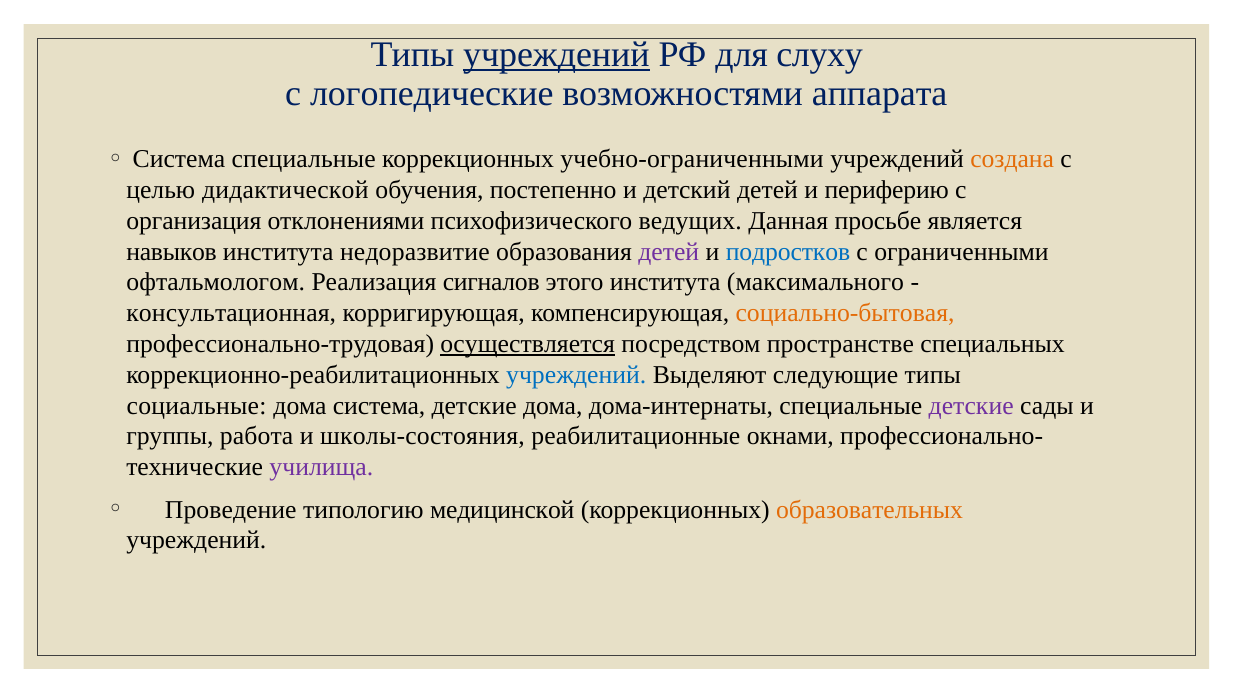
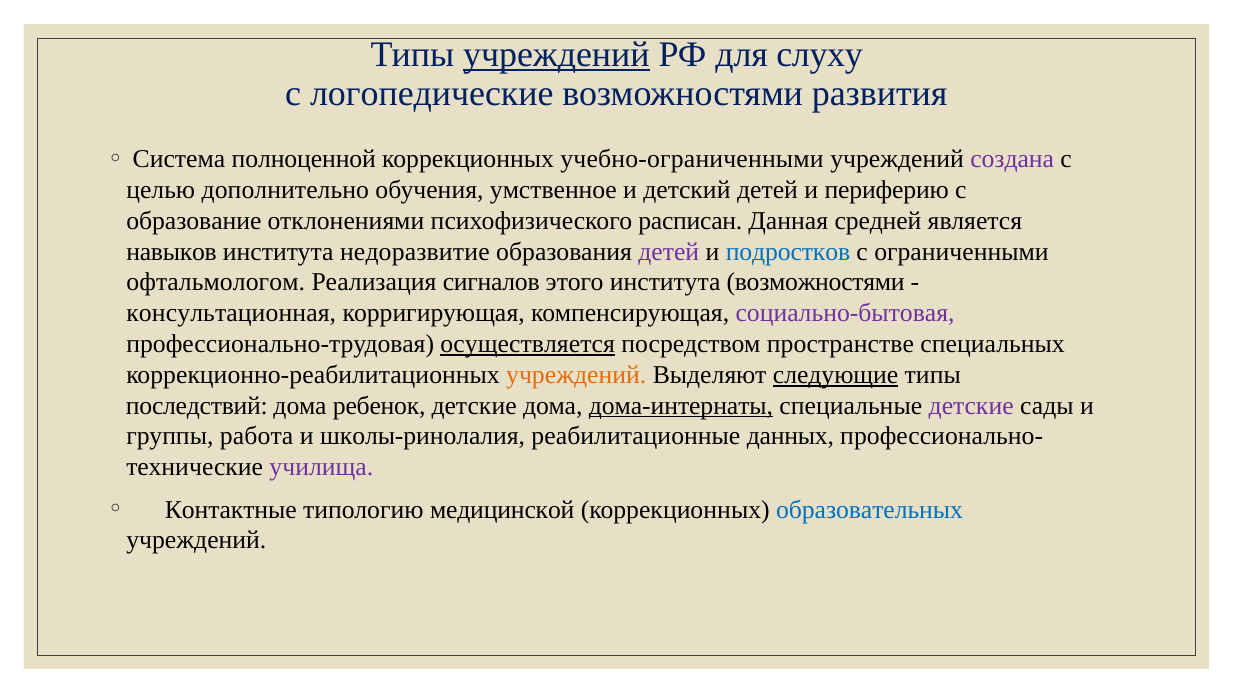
аппарата: аппарата -> развития
Система специальные: специальные -> полноценной
создана colour: orange -> purple
дидактической: дидактической -> дополнительно
постепенно: постепенно -> умственное
организация: организация -> образование
ведущих: ведущих -> расписан
просьбе: просьбе -> средней
института максимального: максимального -> возможностями
социально-бытовая colour: orange -> purple
учреждений at (576, 375) colour: blue -> orange
следующие underline: none -> present
социальные: социальные -> последствий
дома система: система -> ребенок
дома-интернаты underline: none -> present
школы-состояния: школы-состояния -> школы-ринолалия
окнами: окнами -> данных
Проведение: Проведение -> Контактные
образовательных colour: orange -> blue
